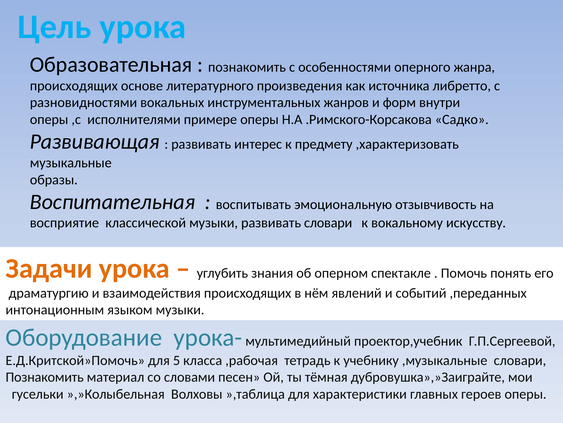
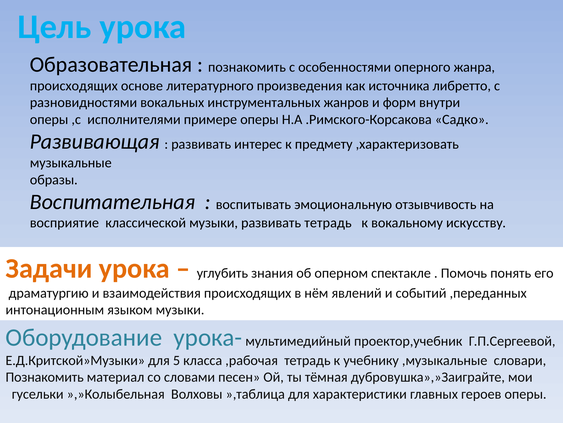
развивать словари: словари -> тетрадь
Е.Д.Критской»Помочь: Е.Д.Критской»Помочь -> Е.Д.Критской»Музыки
